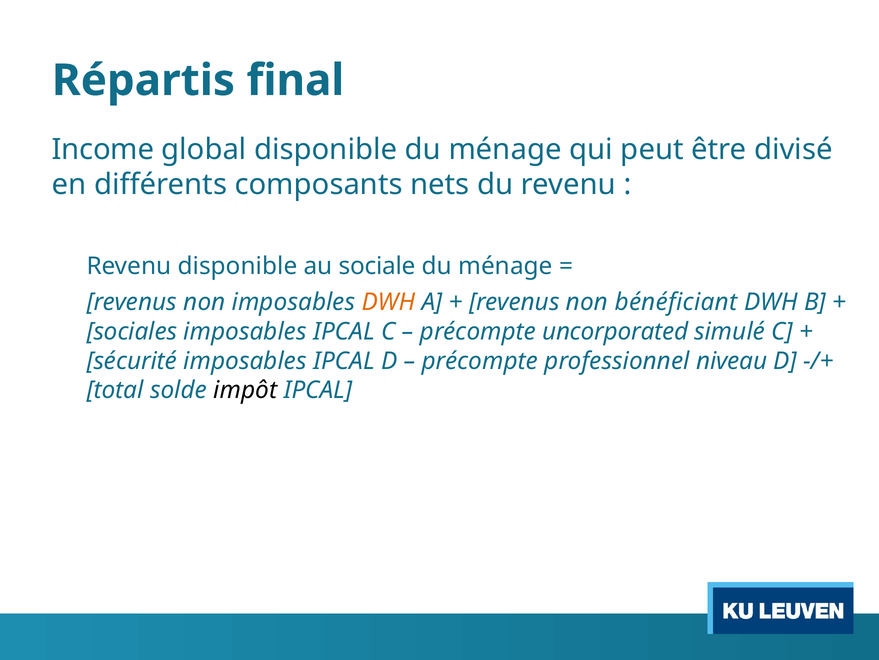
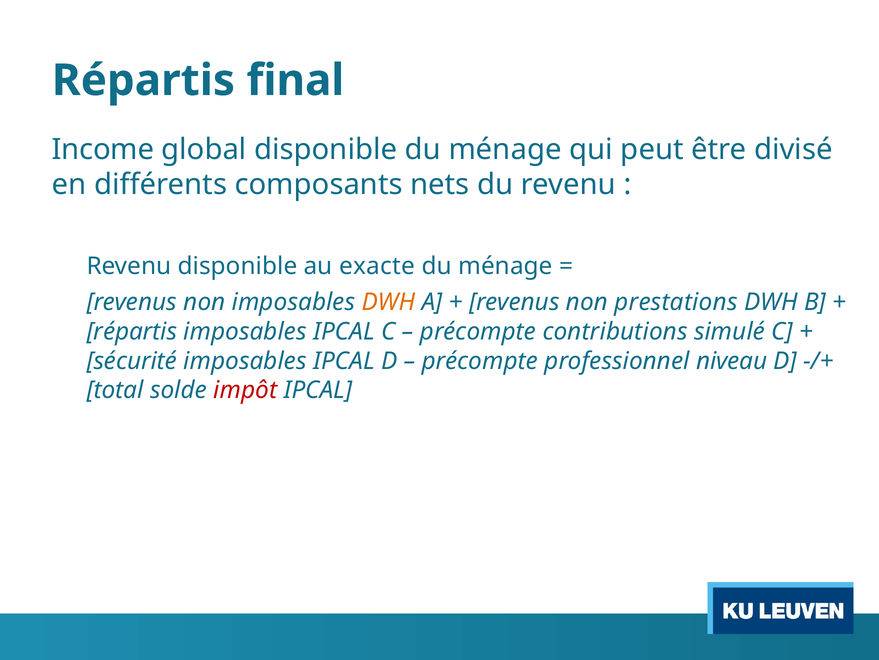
sociale: sociale -> exacte
bénéficiant: bénéficiant -> prestations
sociales at (132, 331): sociales -> répartis
uncorporated: uncorporated -> contributions
impôt colour: black -> red
